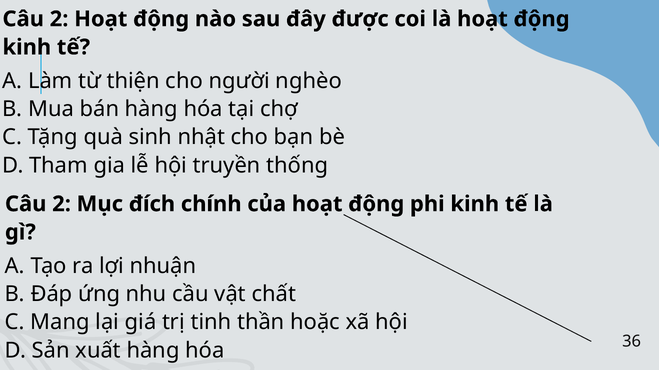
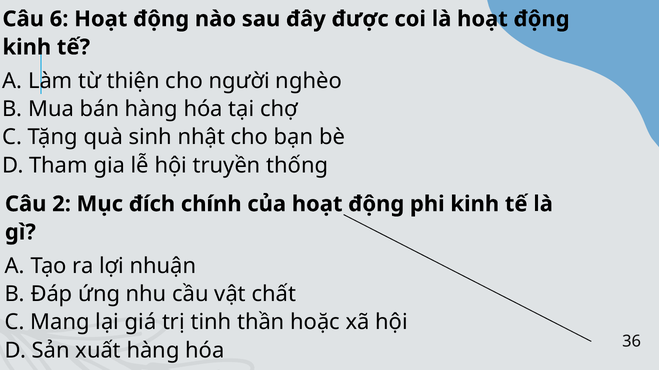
2 at (59, 19): 2 -> 6
